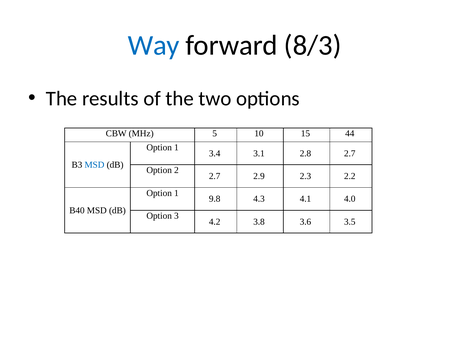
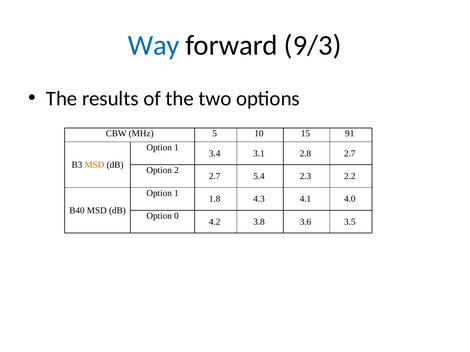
8/3: 8/3 -> 9/3
44: 44 -> 91
MSD at (94, 165) colour: blue -> orange
2.9: 2.9 -> 5.4
9.8: 9.8 -> 1.8
3: 3 -> 0
